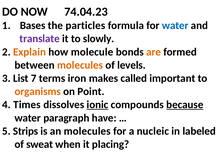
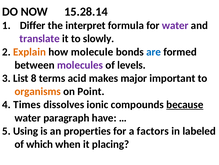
74.04.23: 74.04.23 -> 15.28.14
Bases: Bases -> Differ
particles: particles -> interpret
water at (175, 25) colour: blue -> purple
are colour: orange -> blue
molecules at (80, 65) colour: orange -> purple
7: 7 -> 8
iron: iron -> acid
called: called -> major
ionic underline: present -> none
Strips: Strips -> Using
an molecules: molecules -> properties
nucleic: nucleic -> factors
sweat: sweat -> which
